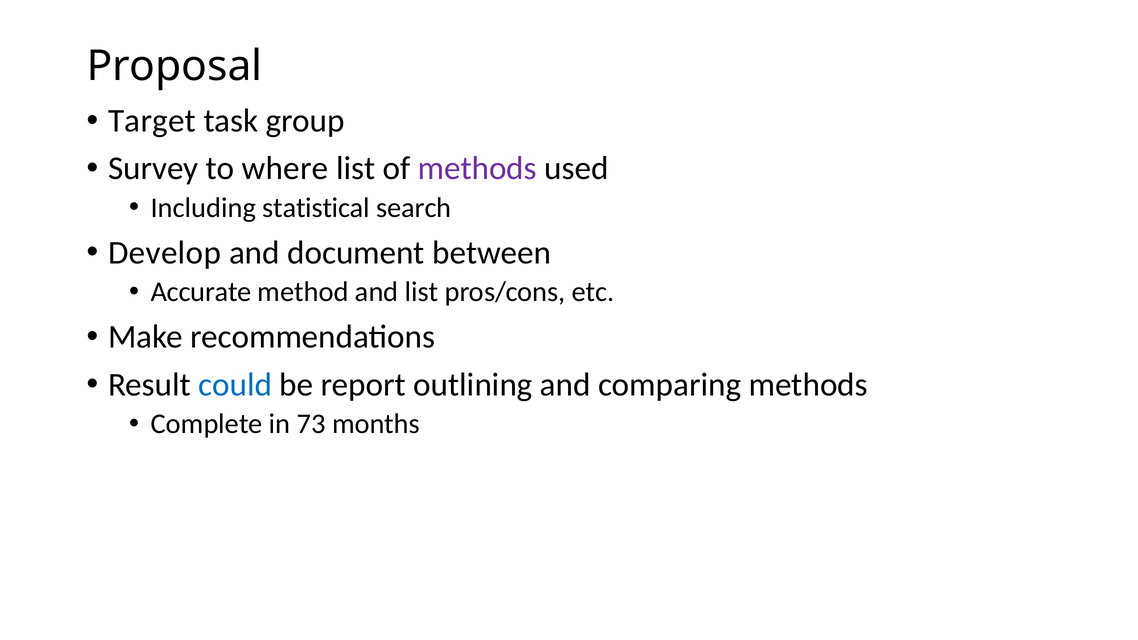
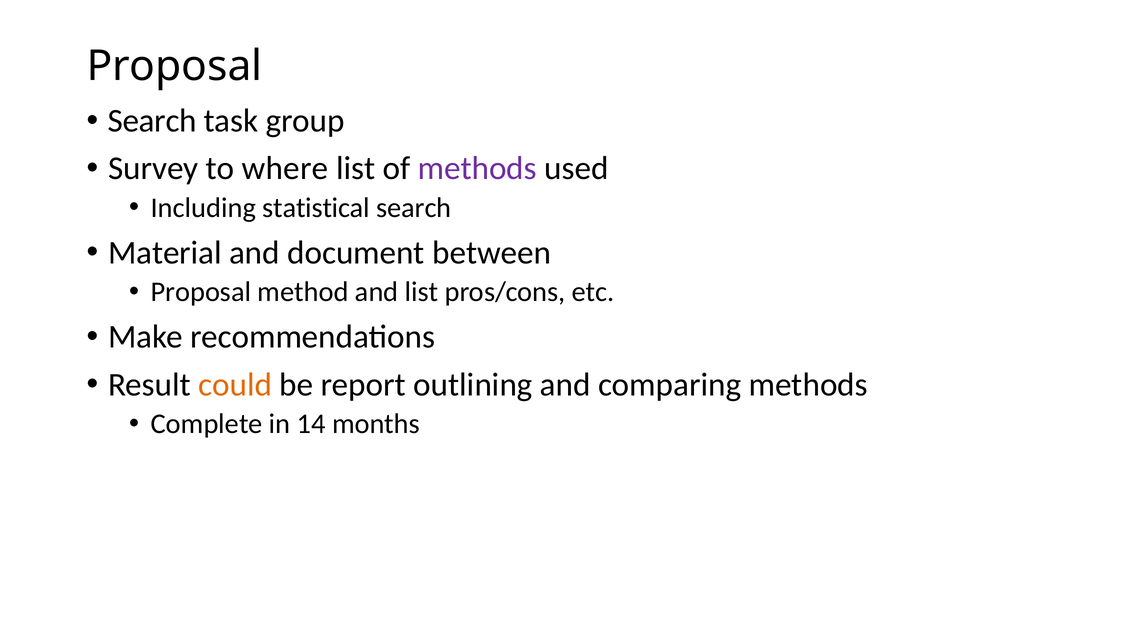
Target at (152, 121): Target -> Search
Develop: Develop -> Material
Accurate at (201, 292): Accurate -> Proposal
could colour: blue -> orange
73: 73 -> 14
